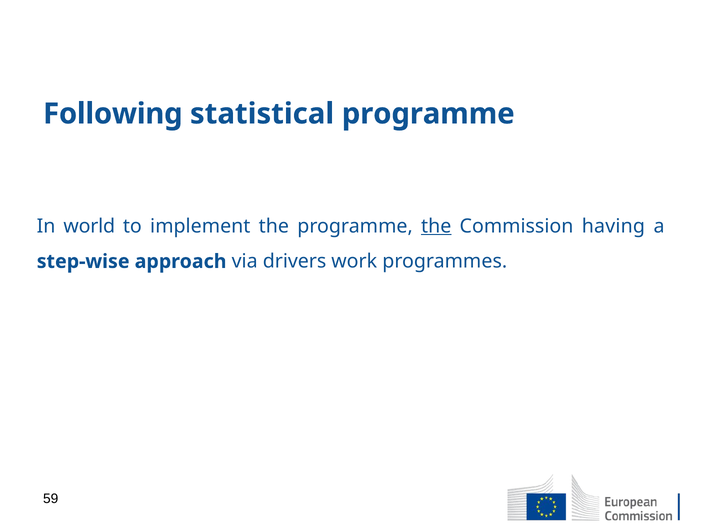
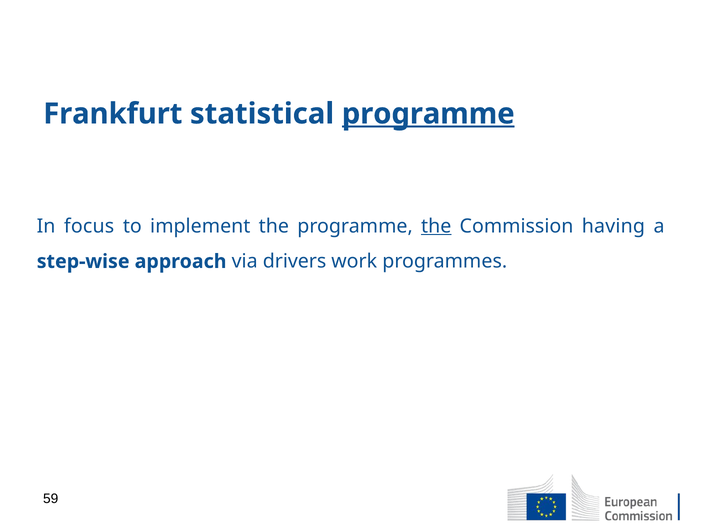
Following: Following -> Frankfurt
programme at (428, 114) underline: none -> present
world: world -> focus
